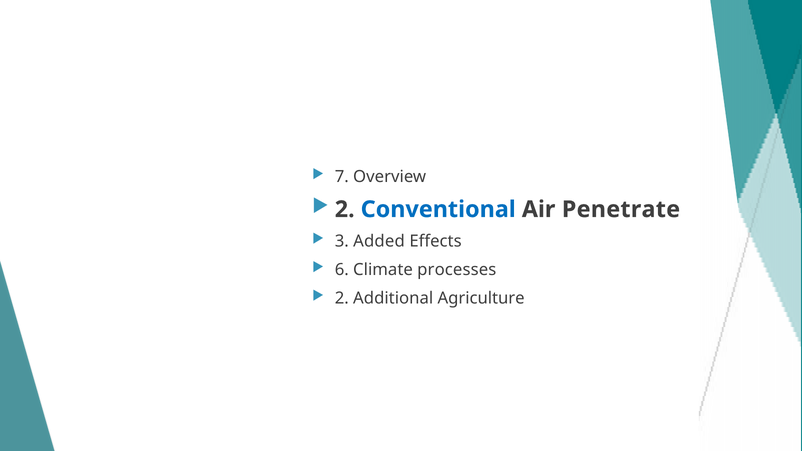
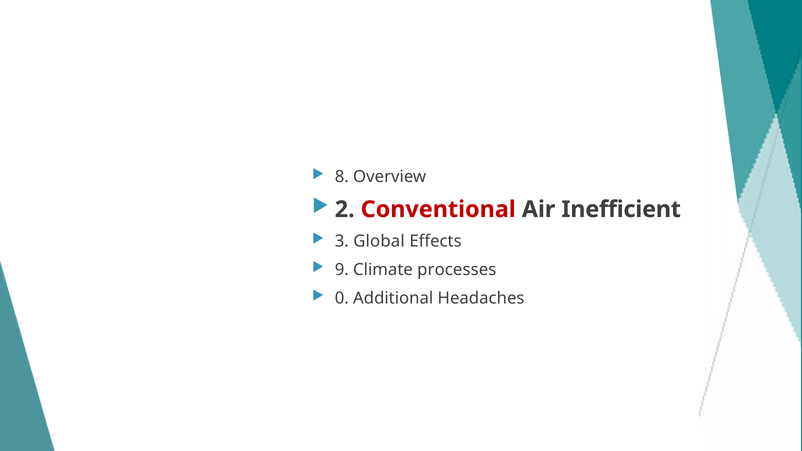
7: 7 -> 8
Conventional colour: blue -> red
Penetrate: Penetrate -> Inefficient
Added: Added -> Global
6 at (342, 270): 6 -> 9
2 at (342, 298): 2 -> 0
Agriculture: Agriculture -> Headaches
